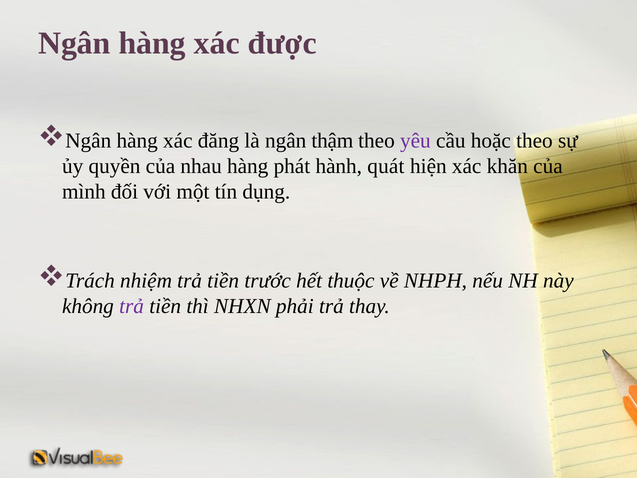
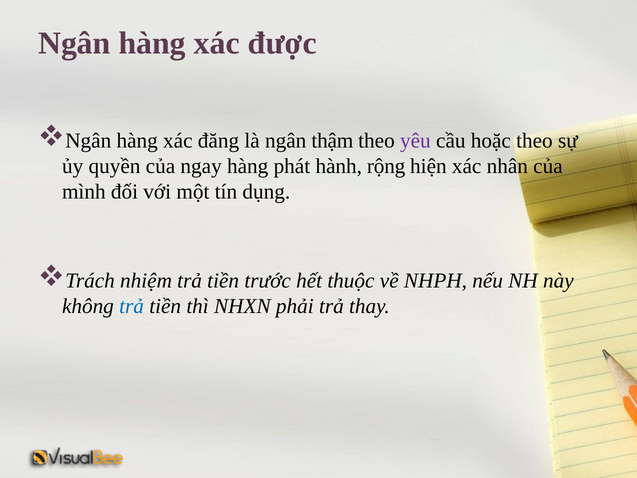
nhau: nhau -> ngay
quát: quát -> rộng
khăn: khăn -> nhân
trả at (132, 306) colour: purple -> blue
